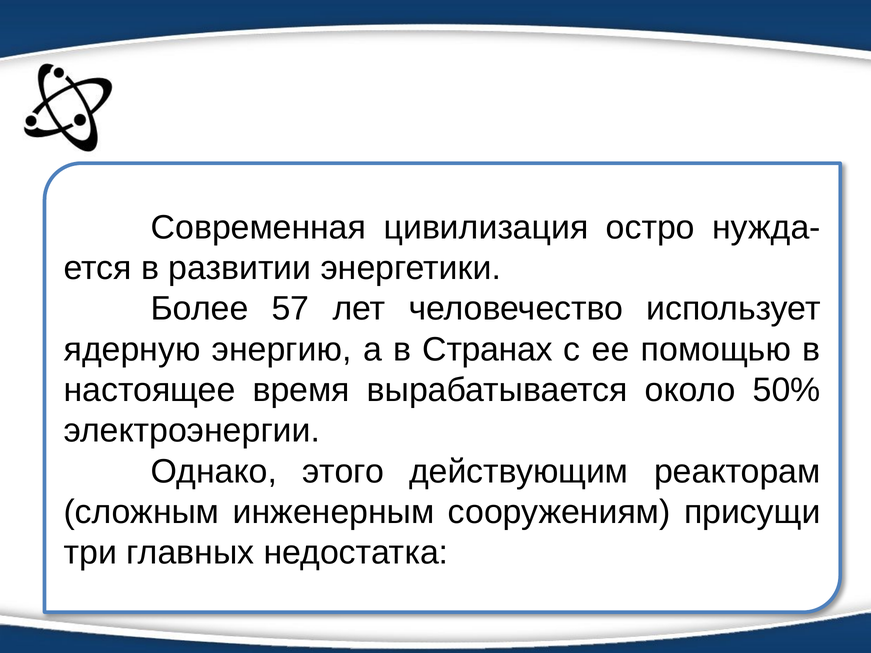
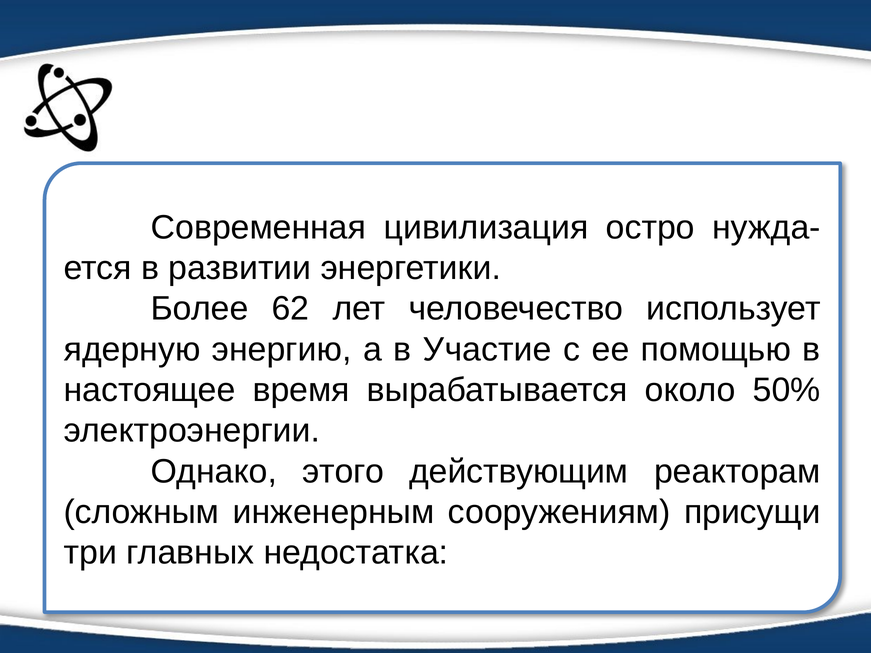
57: 57 -> 62
Странах: Странах -> Участие
